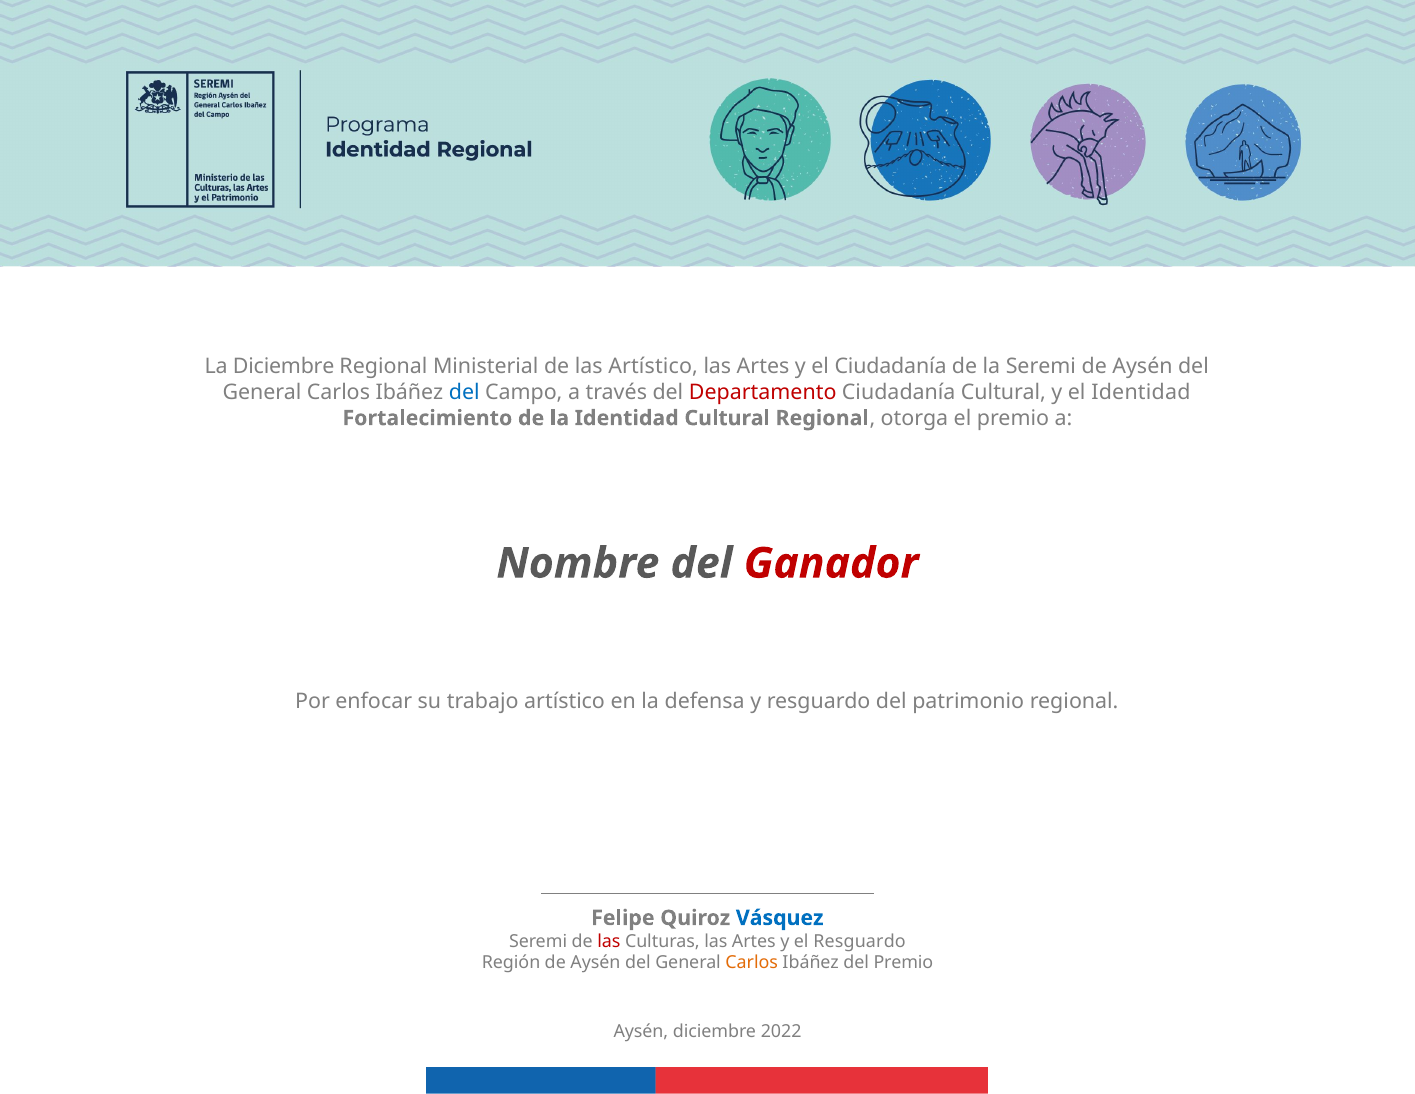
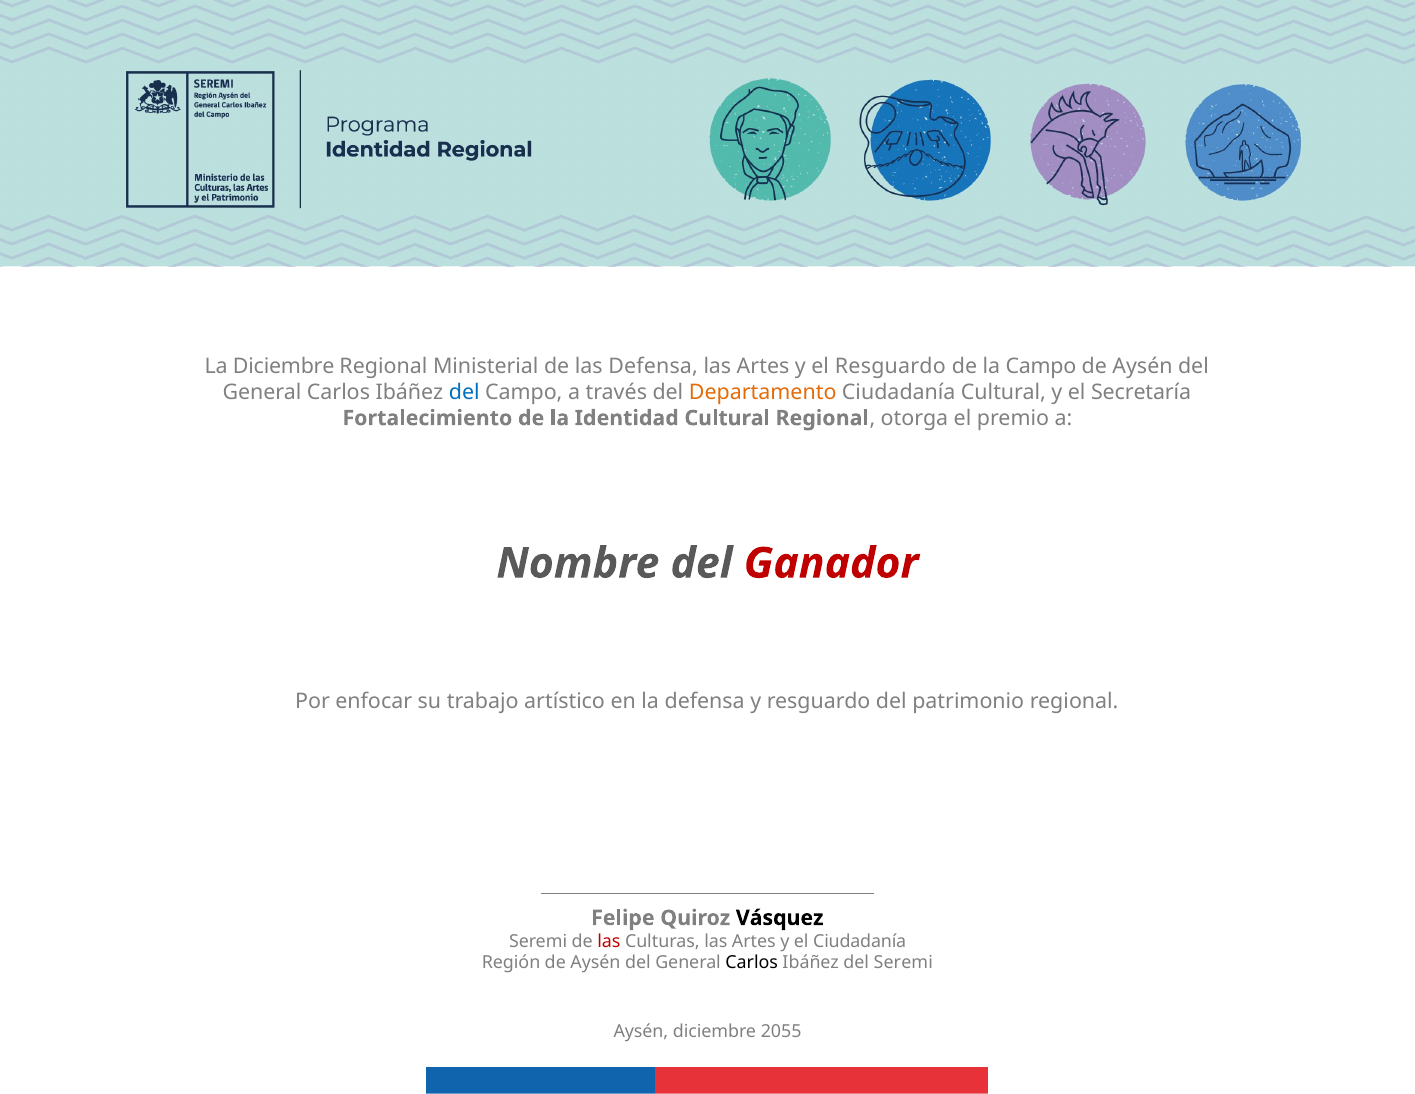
las Artístico: Artístico -> Defensa
el Ciudadanía: Ciudadanía -> Resguardo
la Seremi: Seremi -> Campo
Departamento colour: red -> orange
el Identidad: Identidad -> Secretaría
Vásquez colour: blue -> black
el Resguardo: Resguardo -> Ciudadanía
Carlos at (752, 962) colour: orange -> black
del Premio: Premio -> Seremi
2022: 2022 -> 2055
